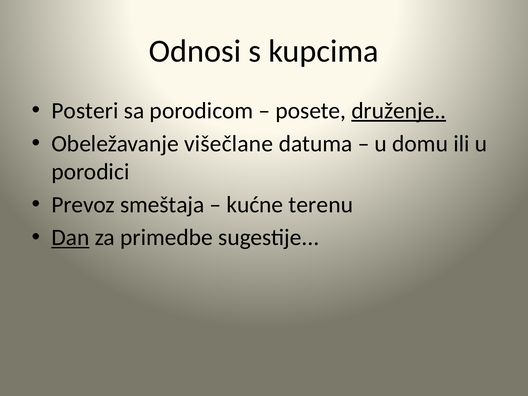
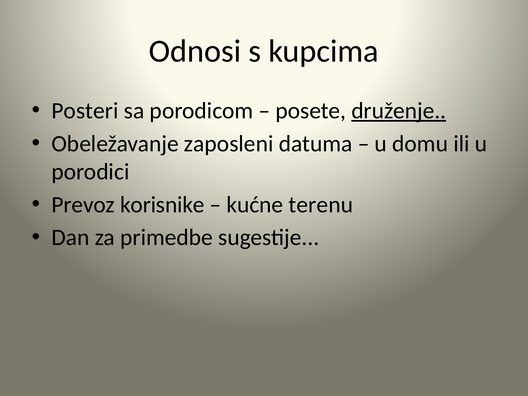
višečlane: višečlane -> zaposleni
smeštaja: smeštaja -> korisnike
Dan underline: present -> none
